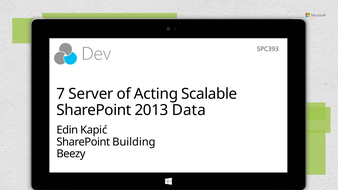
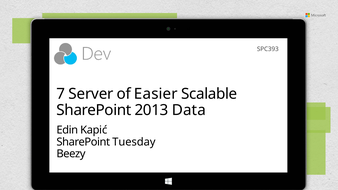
Acting: Acting -> Easier
Building: Building -> Tuesday
